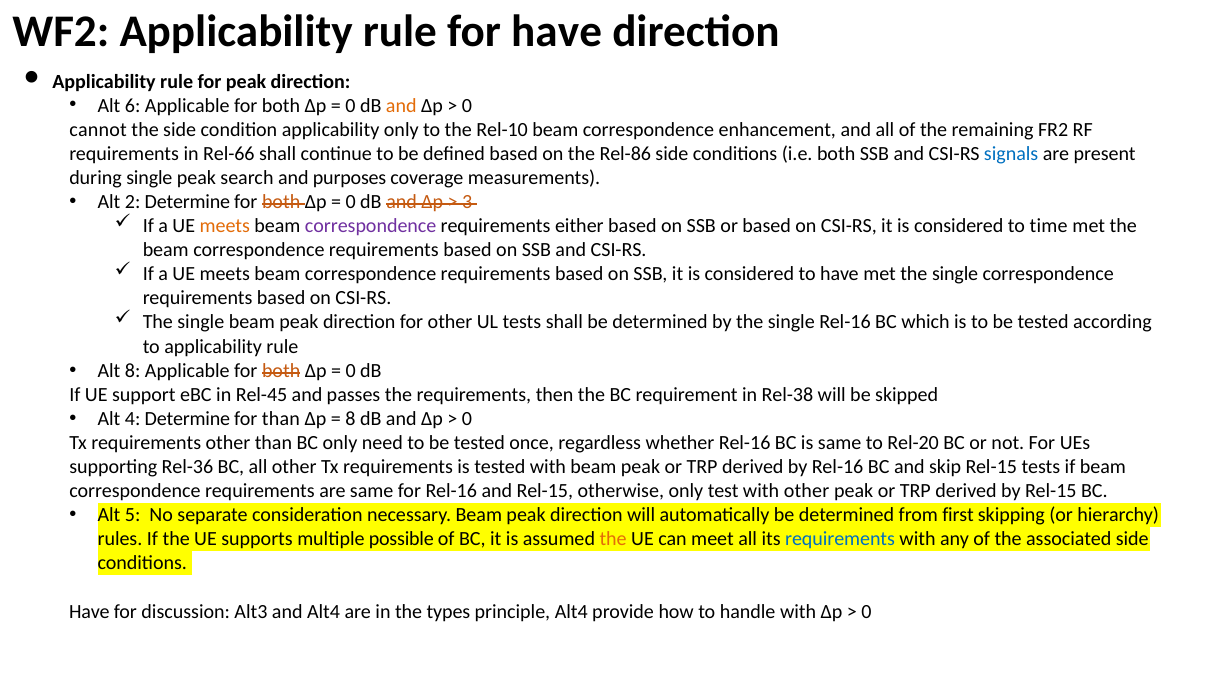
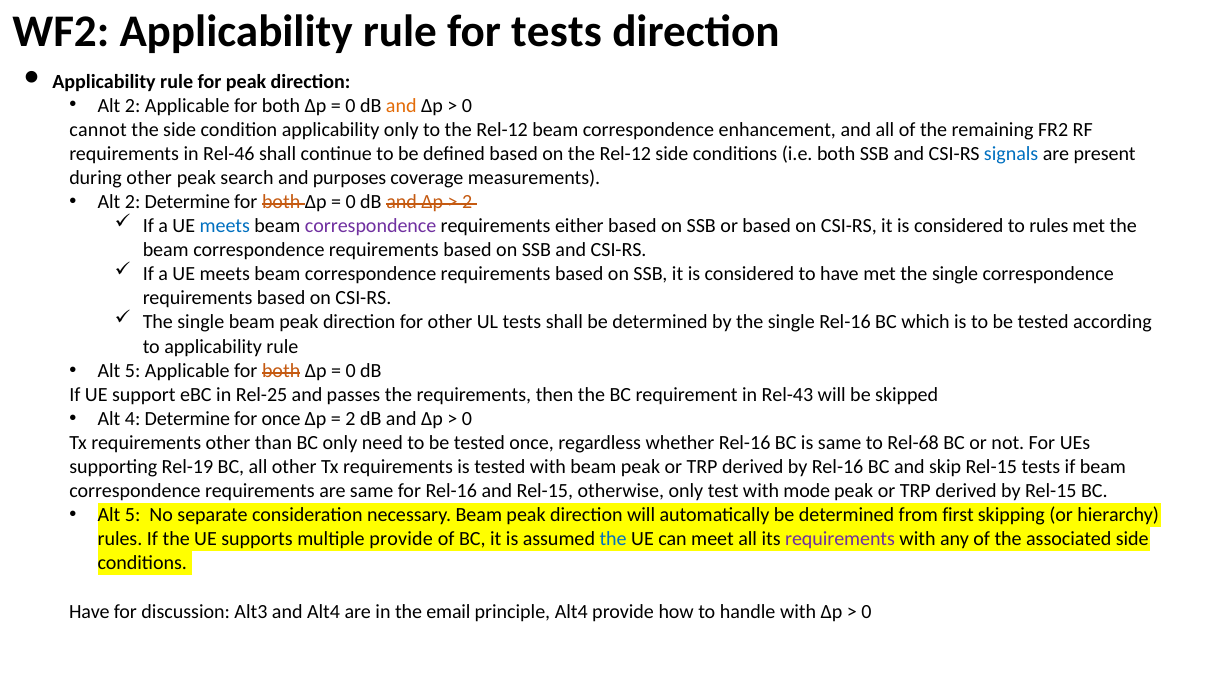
for have: have -> tests
6 at (133, 105): 6 -> 2
to the Rel-10: Rel-10 -> Rel-12
Rel-66: Rel-66 -> Rel-46
on the Rel-86: Rel-86 -> Rel-12
during single: single -> other
3 at (467, 202): 3 -> 2
meets at (225, 226) colour: orange -> blue
to time: time -> rules
8 at (133, 370): 8 -> 5
Rel-45: Rel-45 -> Rel-25
Rel-38: Rel-38 -> Rel-43
for than: than -> once
8 at (350, 419): 8 -> 2
Rel-20: Rel-20 -> Rel-68
Rel-36: Rel-36 -> Rel-19
with other: other -> mode
multiple possible: possible -> provide
the at (613, 539) colour: orange -> blue
requirements at (840, 539) colour: blue -> purple
types: types -> email
